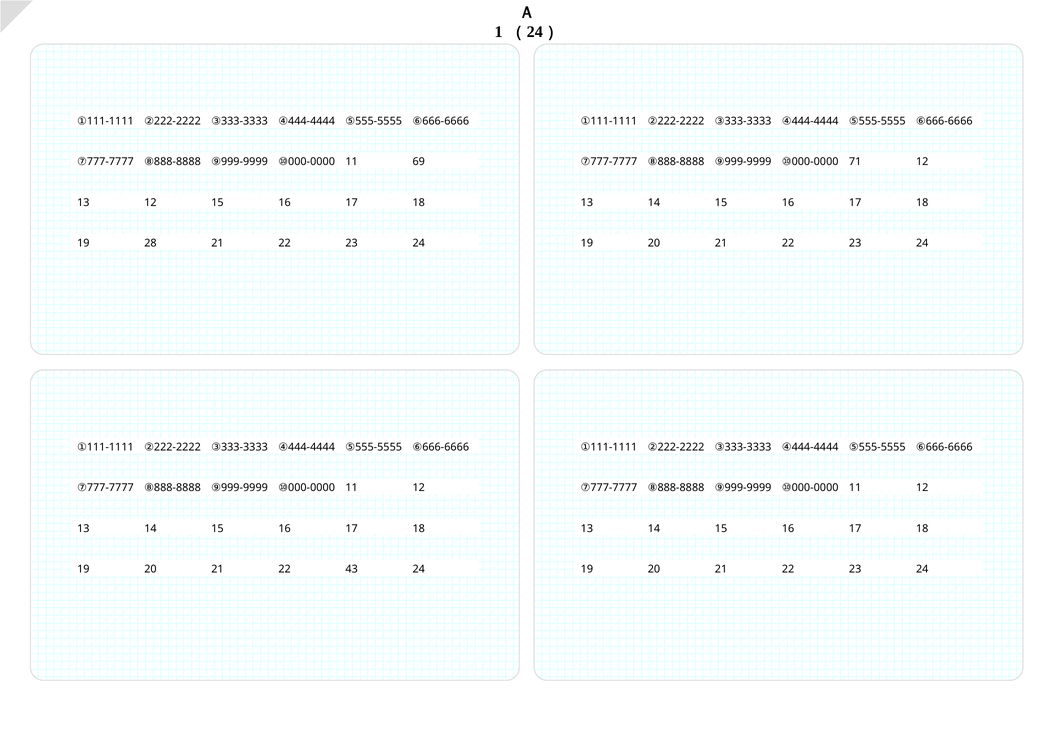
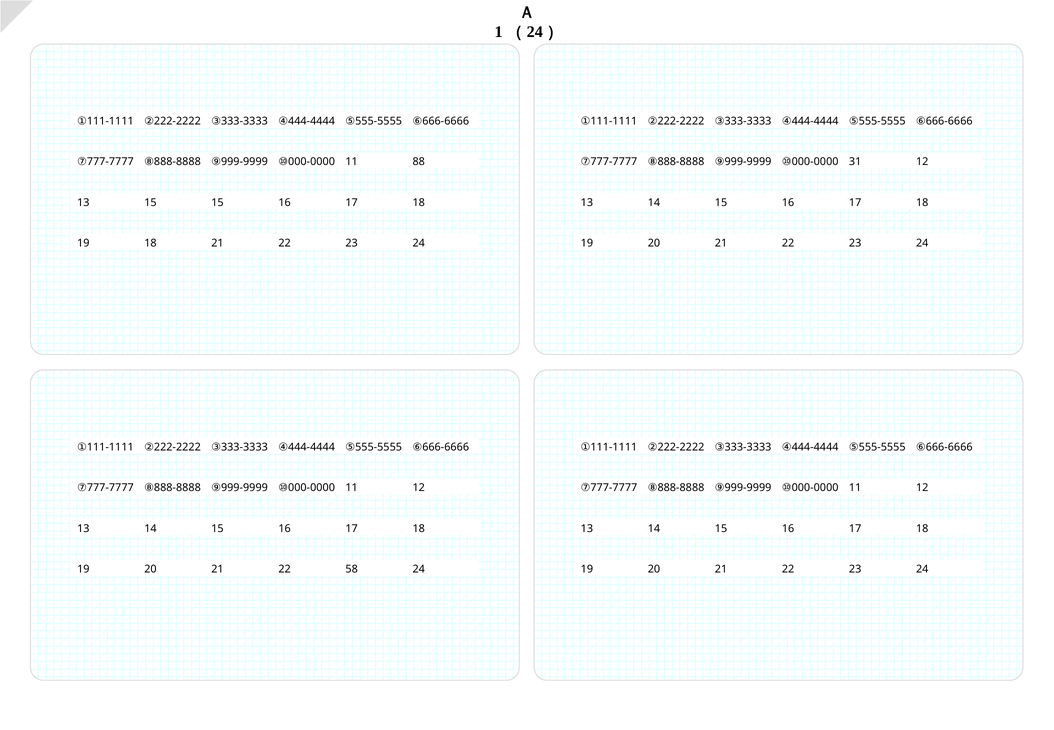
69: 69 -> 88
71: 71 -> 31
13 12: 12 -> 15
19 28: 28 -> 18
43: 43 -> 58
